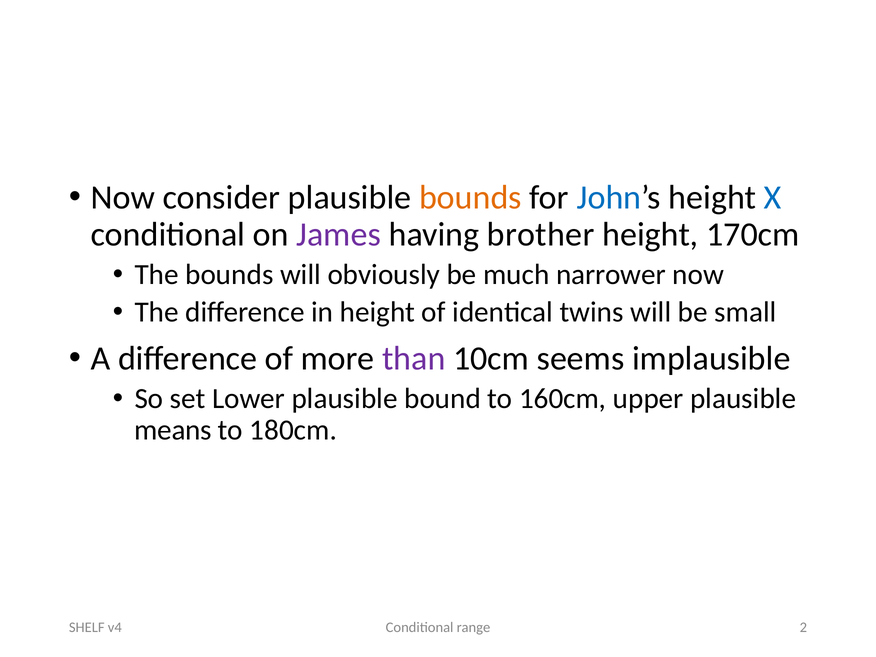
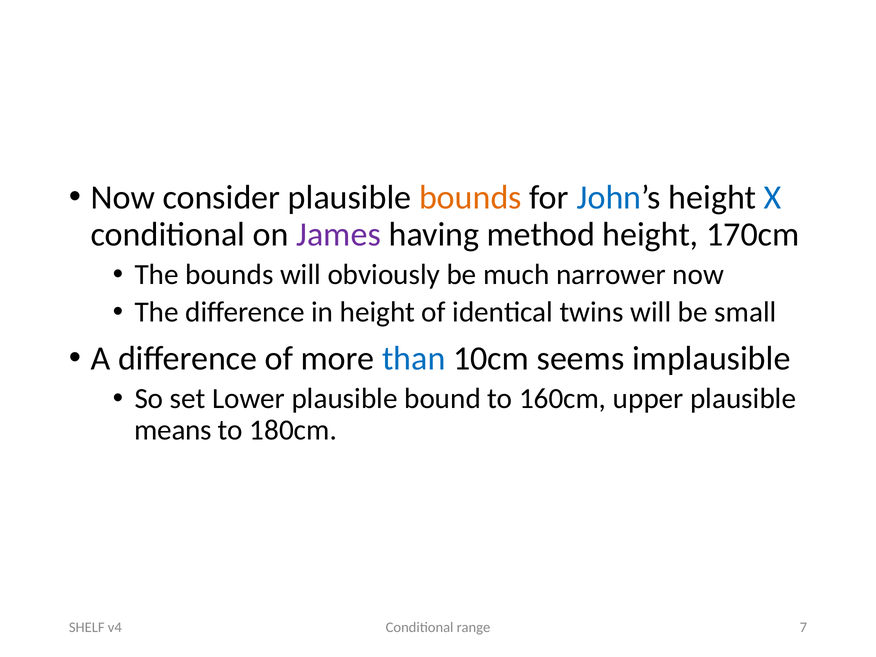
brother: brother -> method
than colour: purple -> blue
2: 2 -> 7
